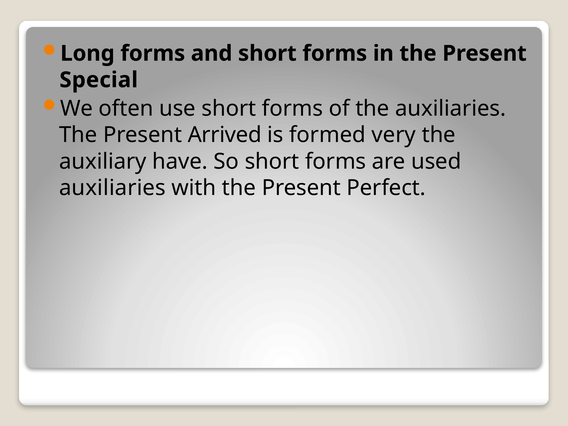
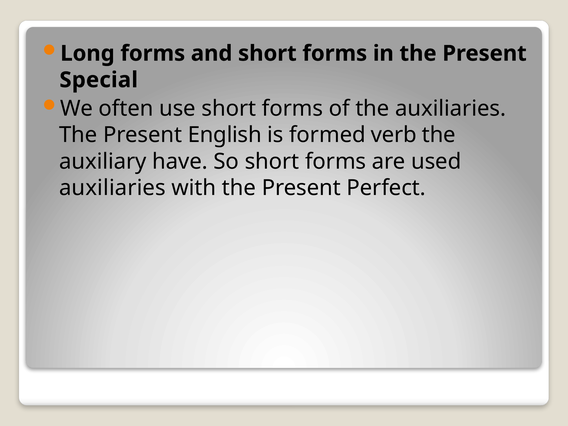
Arrived: Arrived -> English
very: very -> verb
